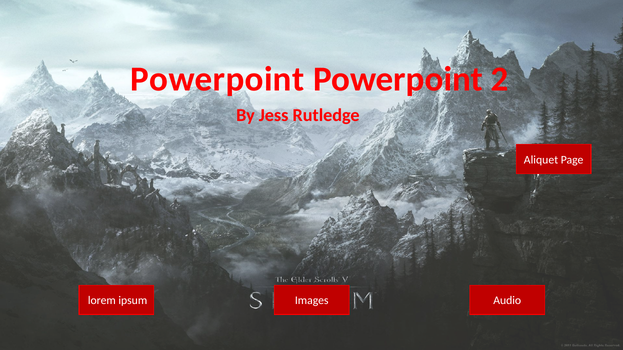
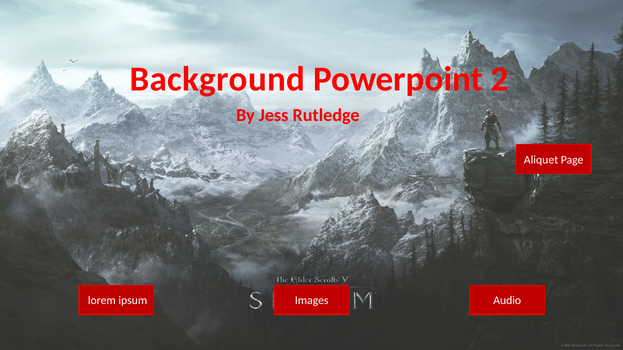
Powerpoint at (217, 79): Powerpoint -> Background
